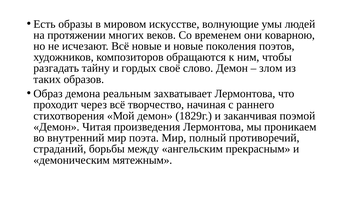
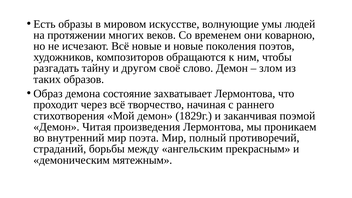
гордых: гордых -> другом
реальным: реальным -> состояние
